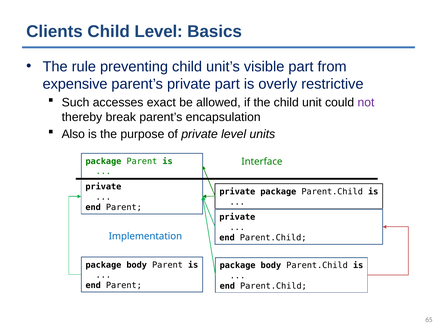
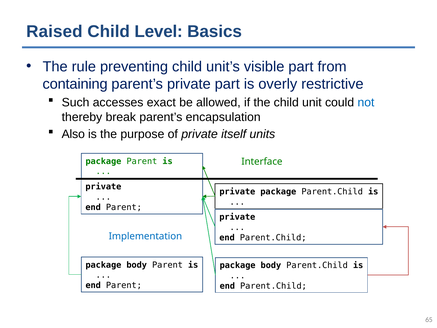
Clients: Clients -> Raised
expensive: expensive -> containing
not colour: purple -> blue
private level: level -> itself
